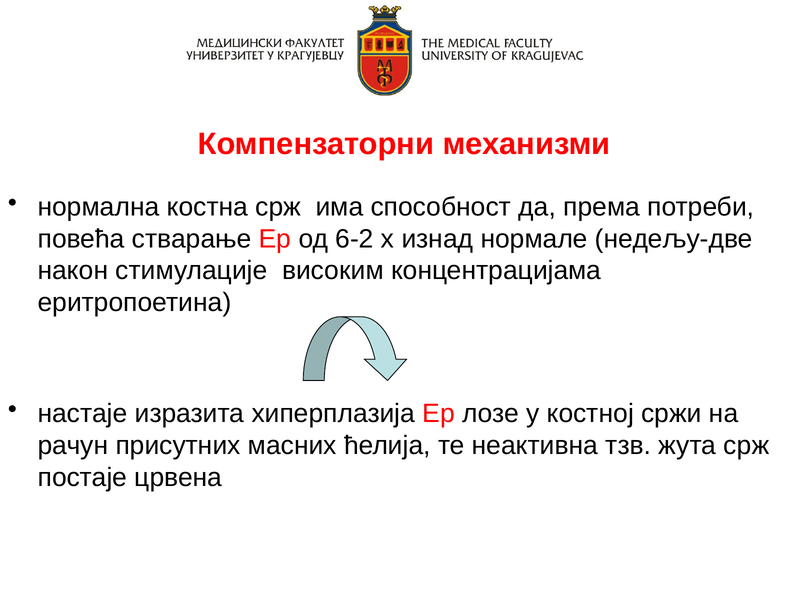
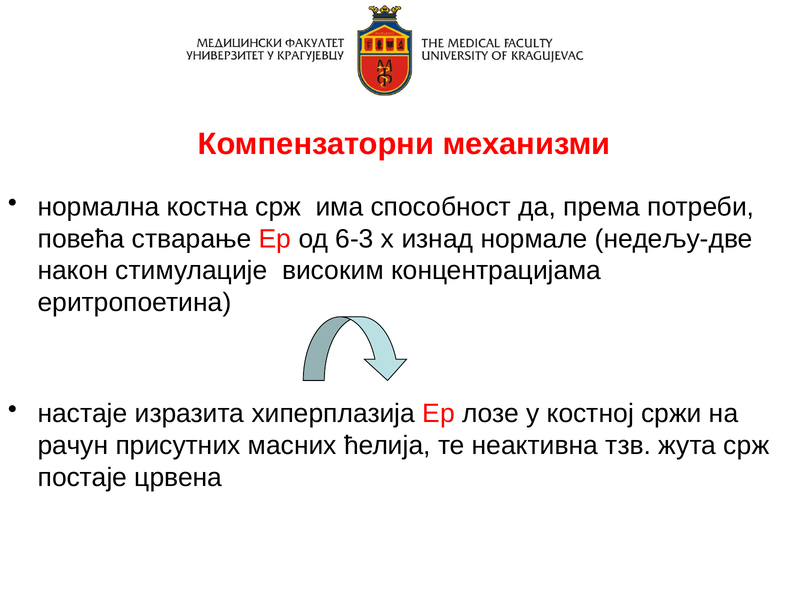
6-2: 6-2 -> 6-3
